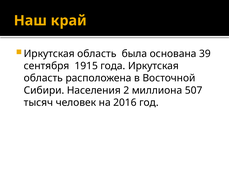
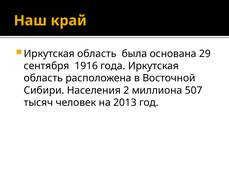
39: 39 -> 29
1915: 1915 -> 1916
2016: 2016 -> 2013
